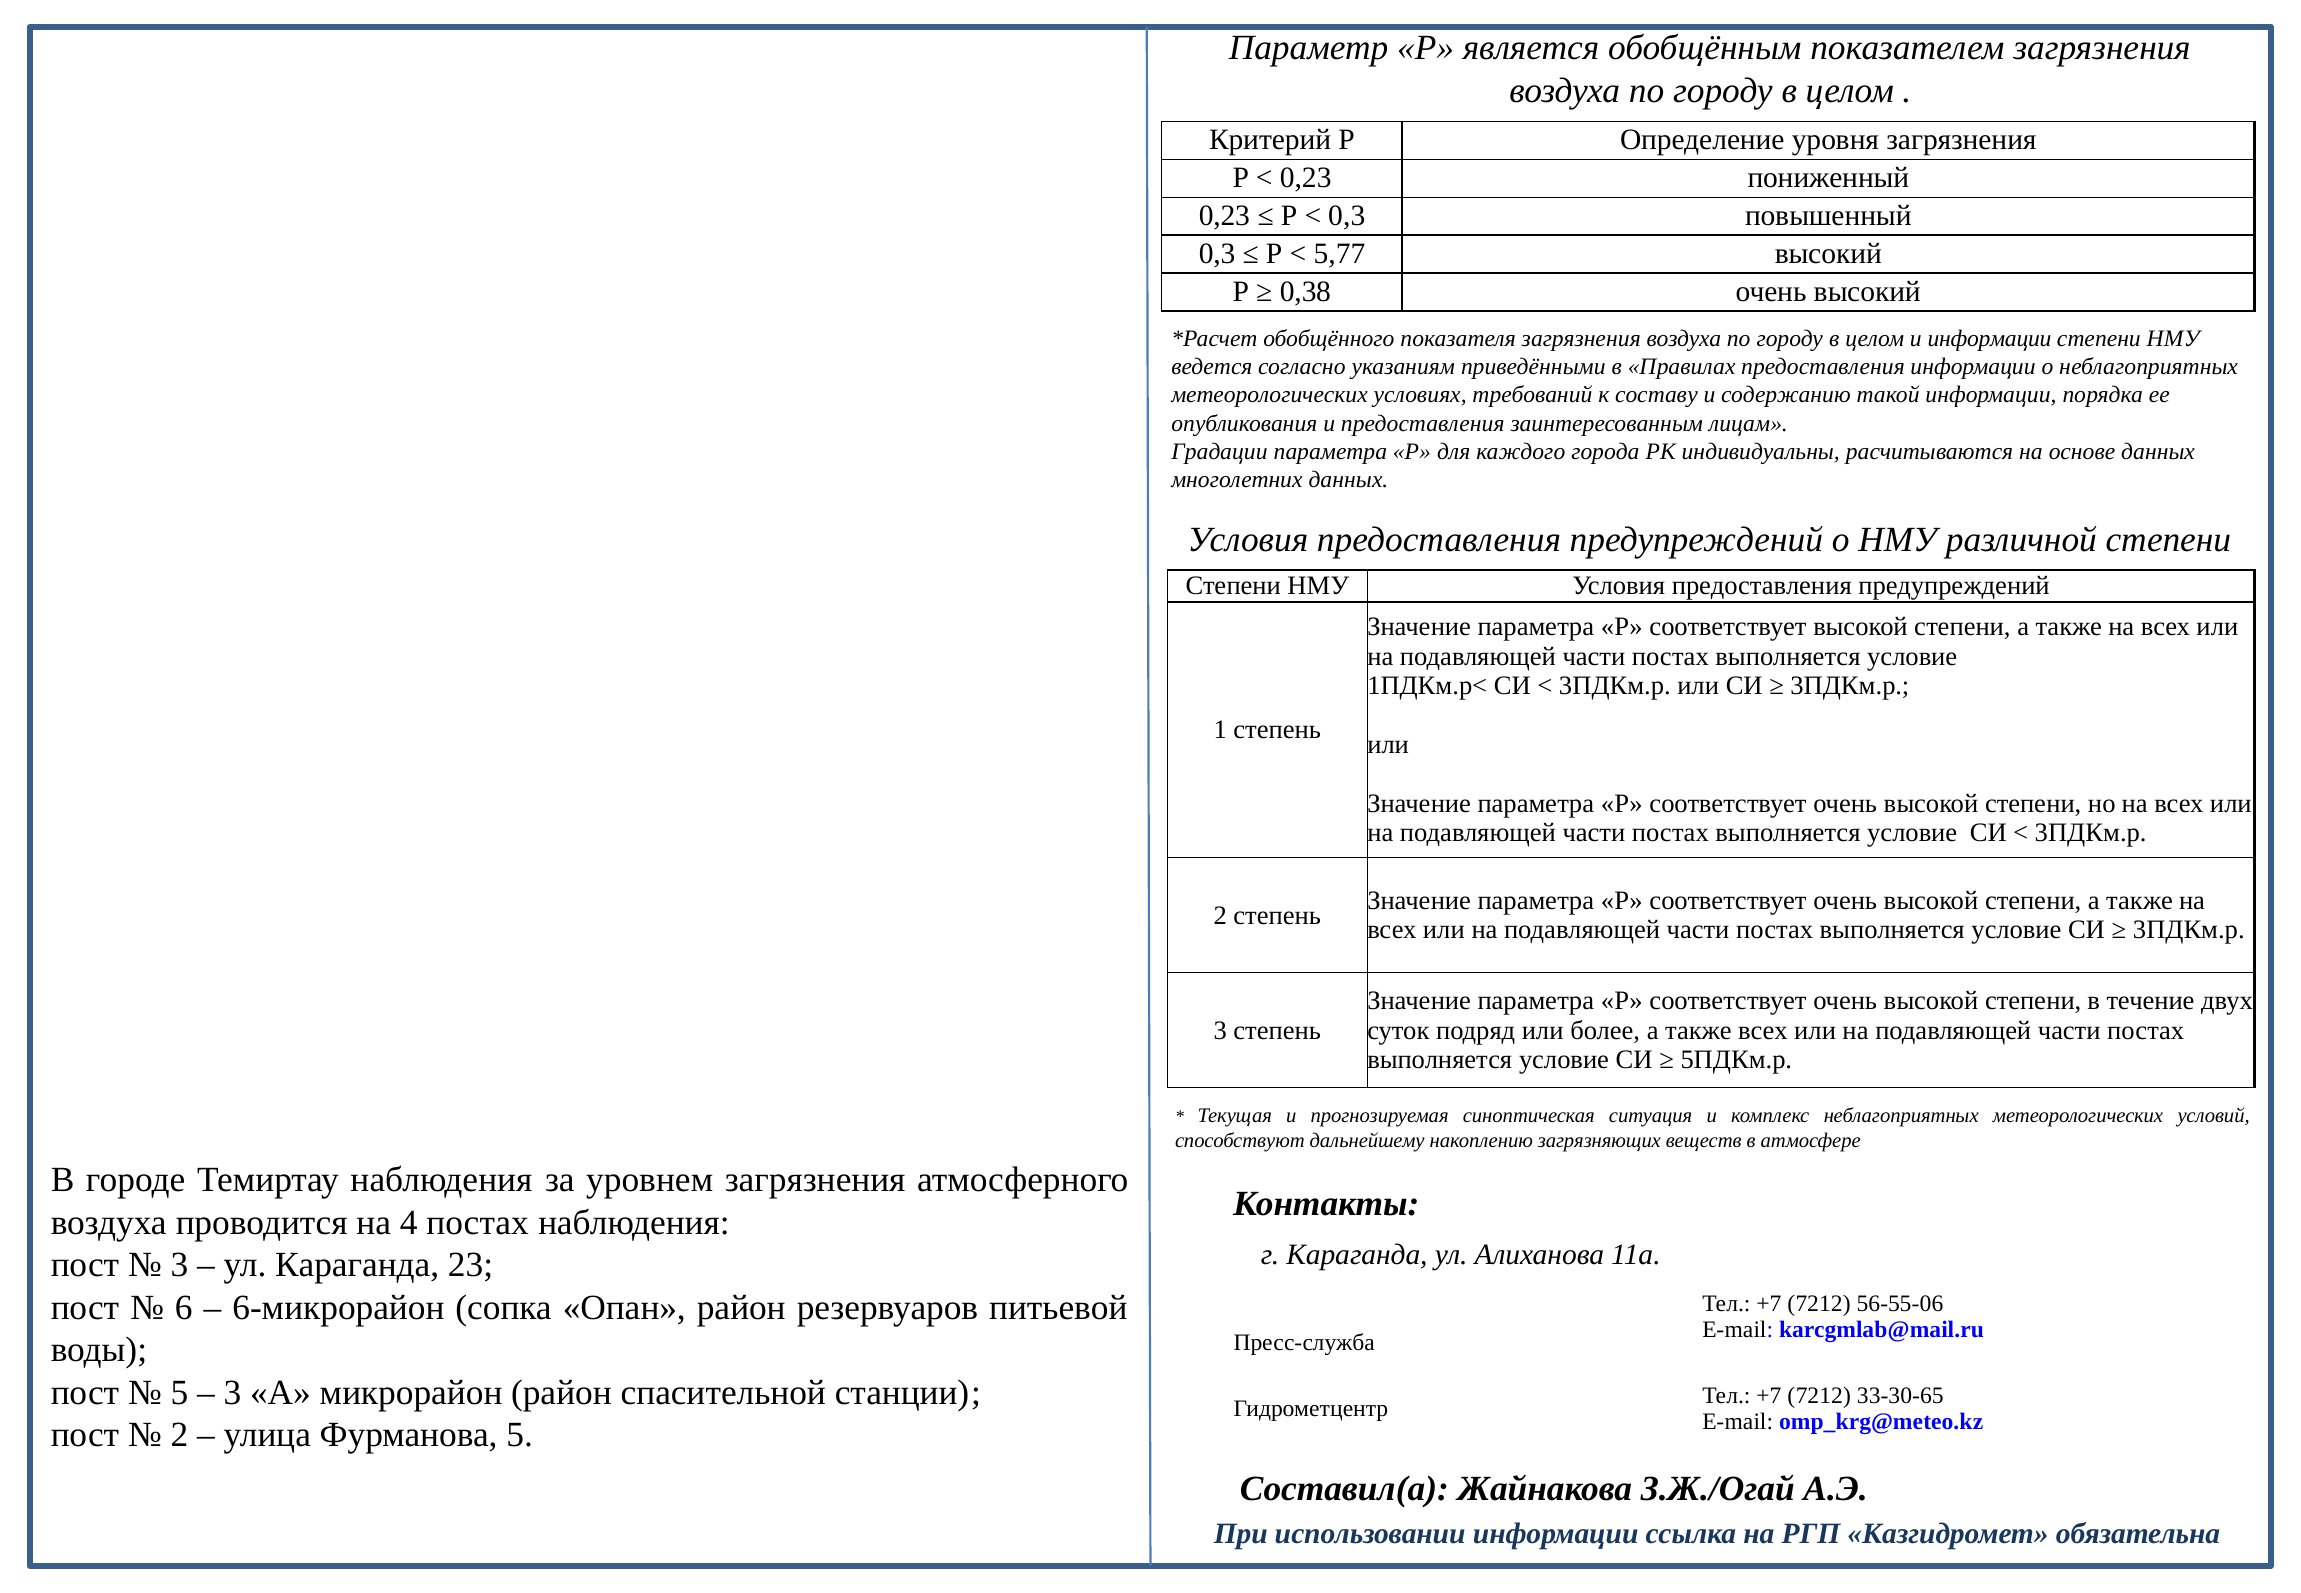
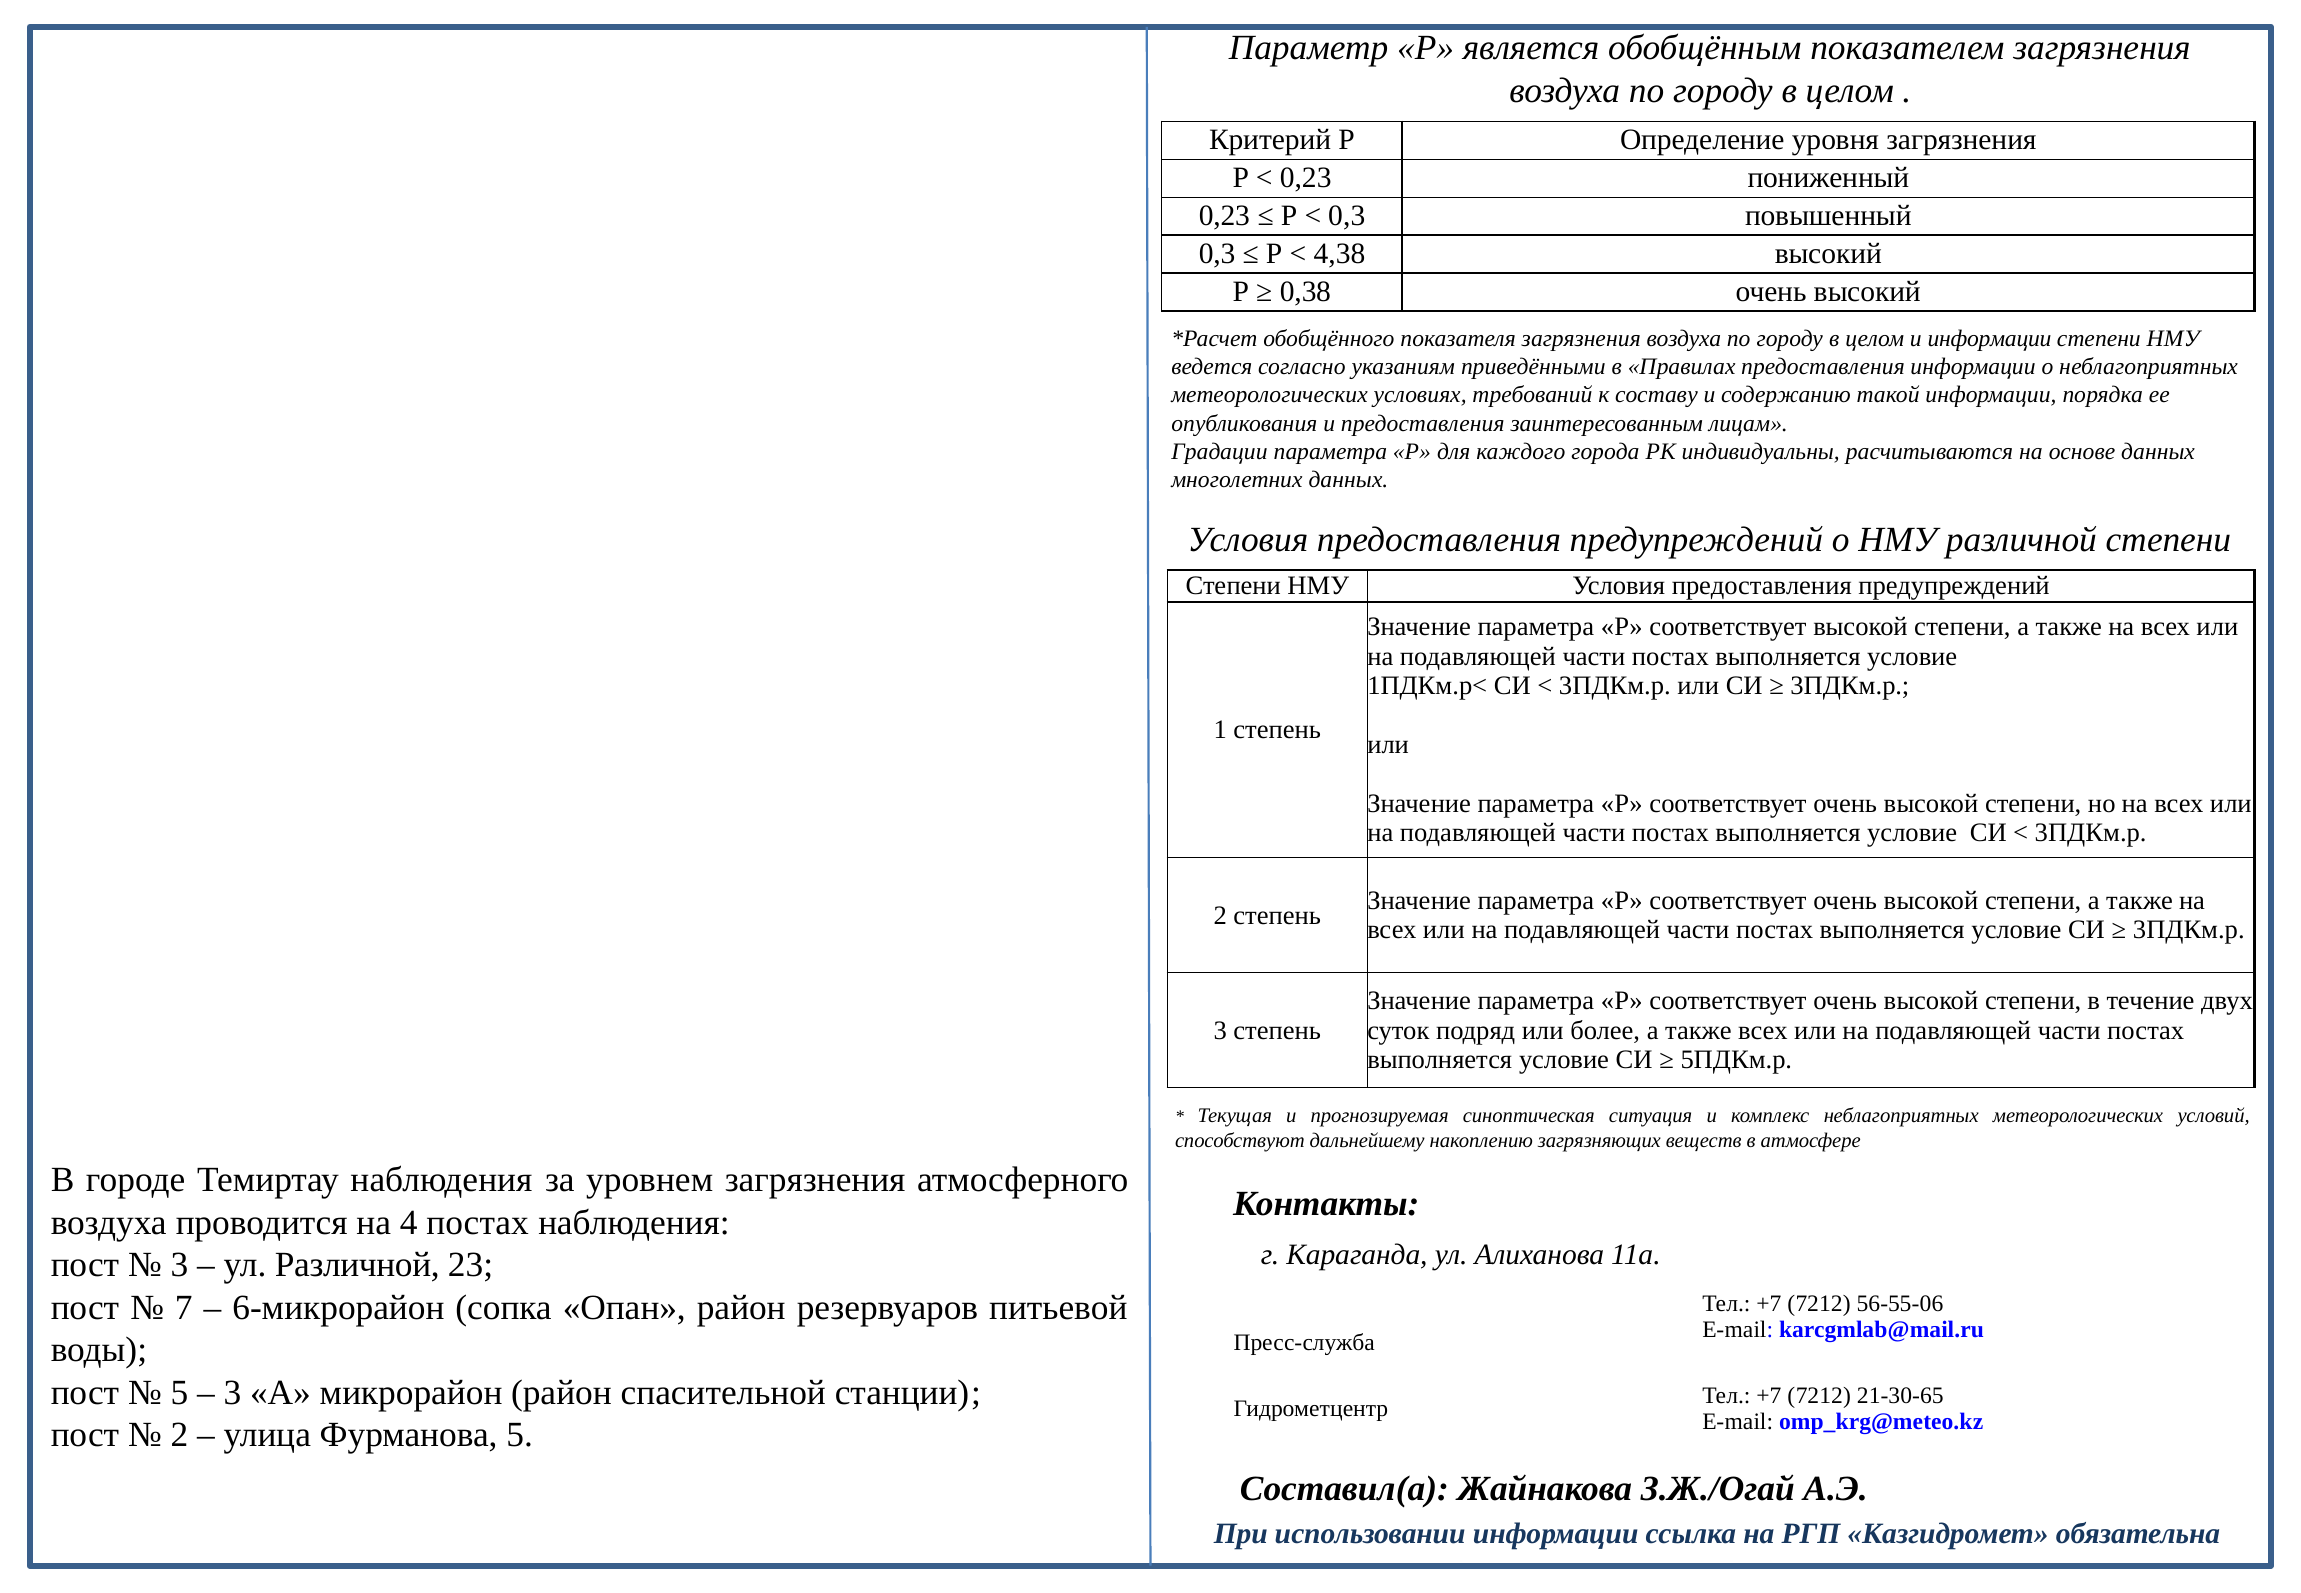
5,77: 5,77 -> 4,38
ул Караганда: Караганда -> Различной
6: 6 -> 7
33-30-65: 33-30-65 -> 21-30-65
